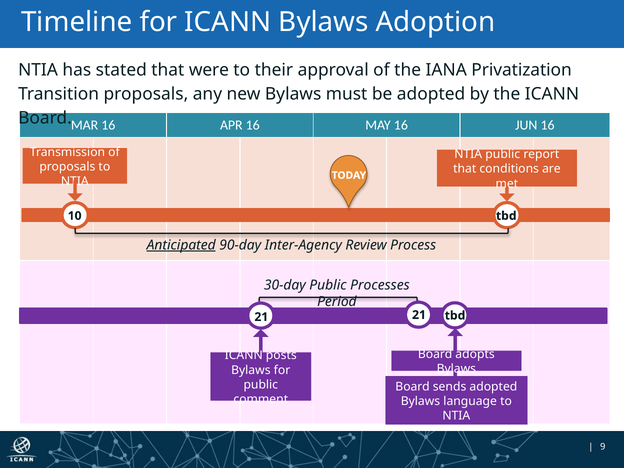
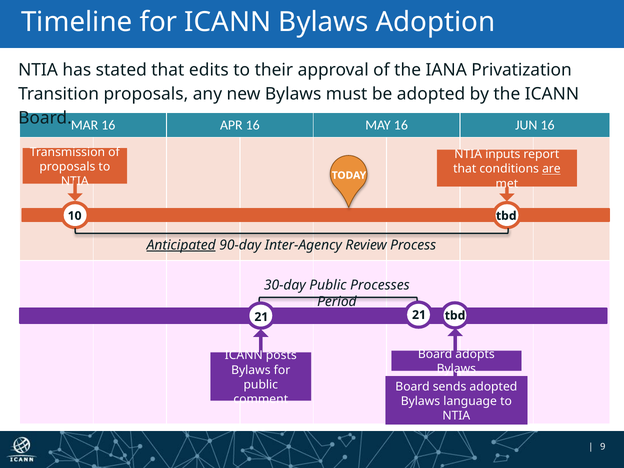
were: were -> edits
NTIA public: public -> inputs
are underline: none -> present
